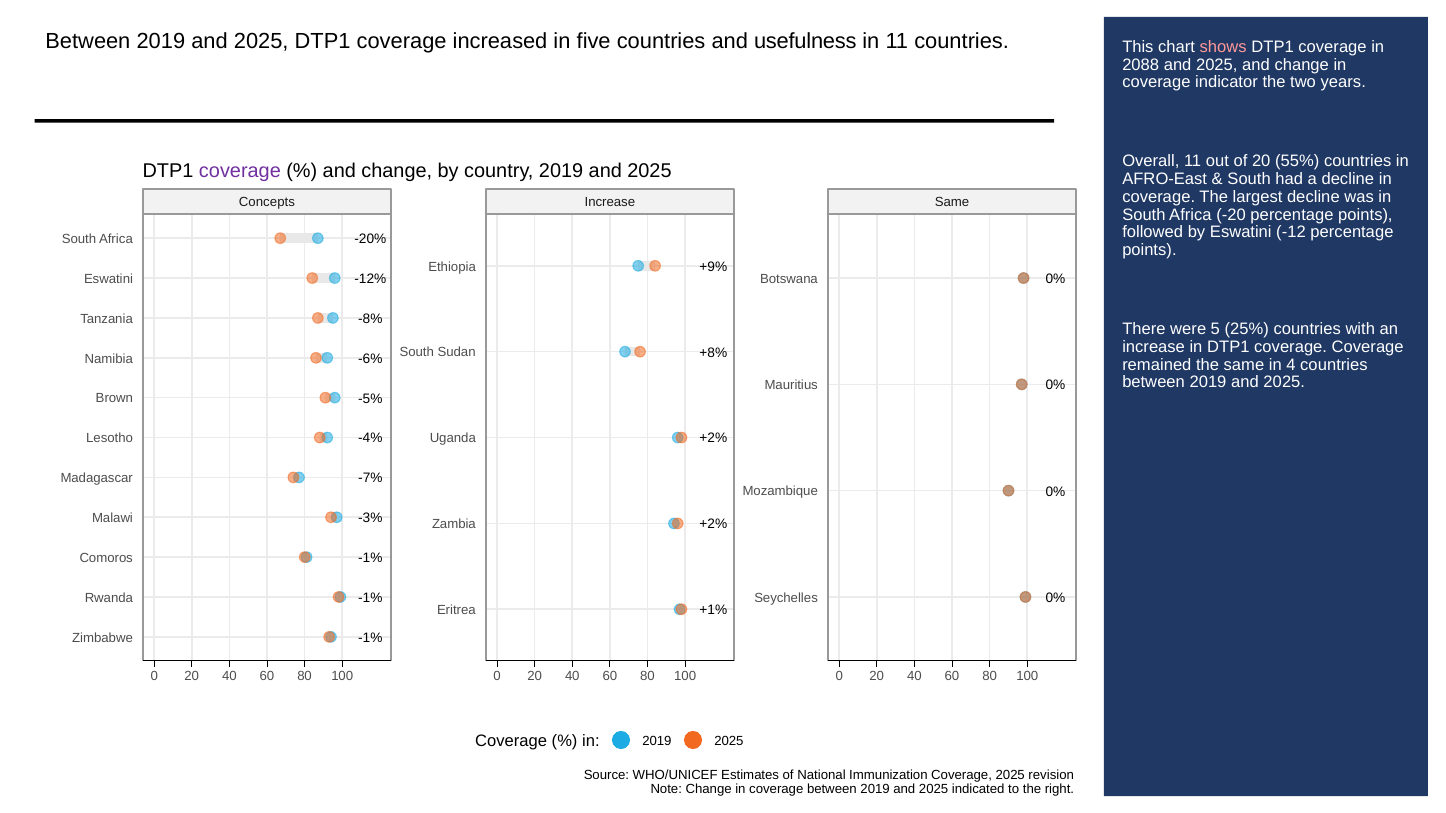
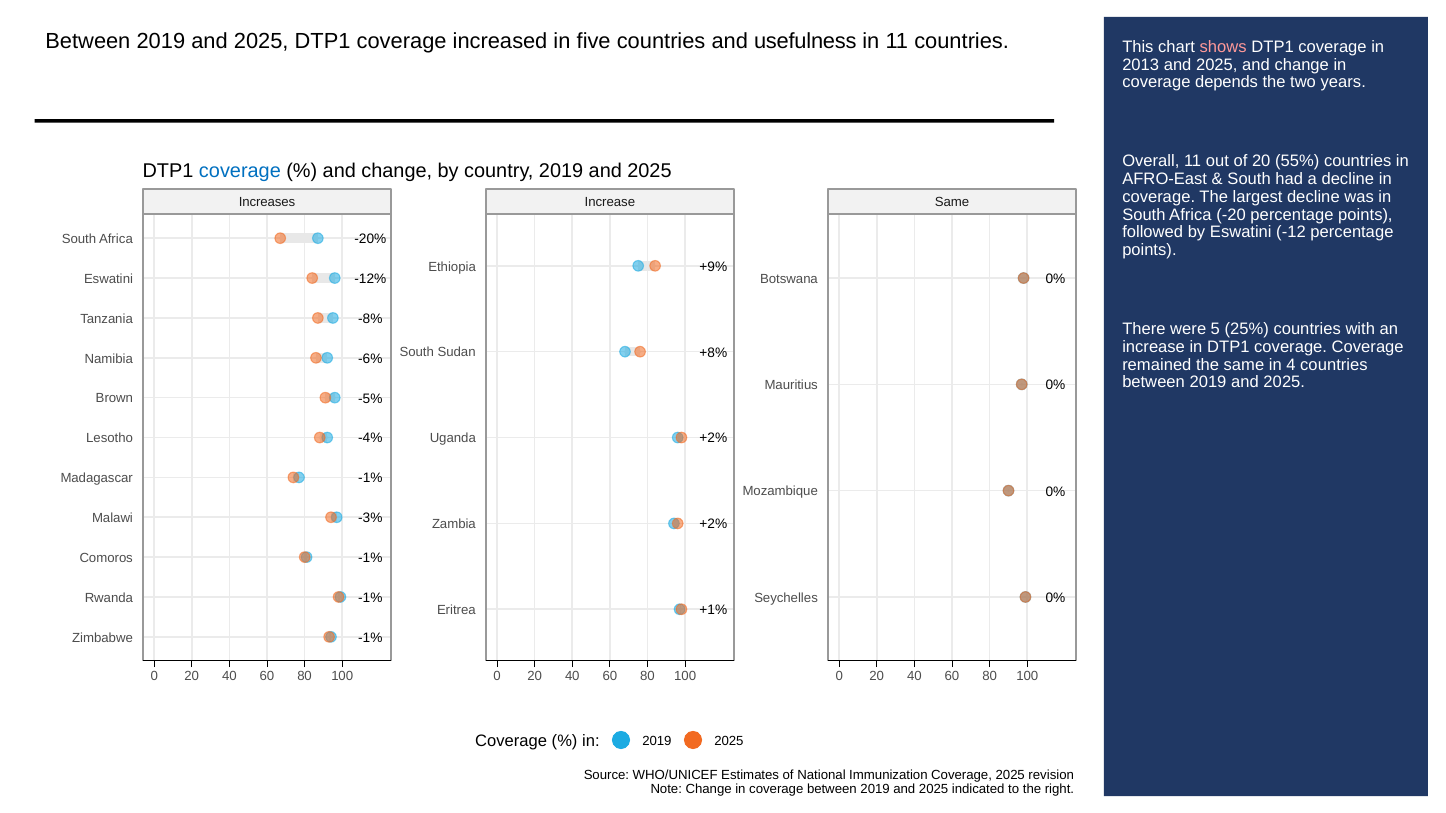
2088: 2088 -> 2013
indicator: indicator -> depends
coverage at (240, 171) colour: purple -> blue
Concepts: Concepts -> Increases
-7% at (370, 479): -7% -> -1%
